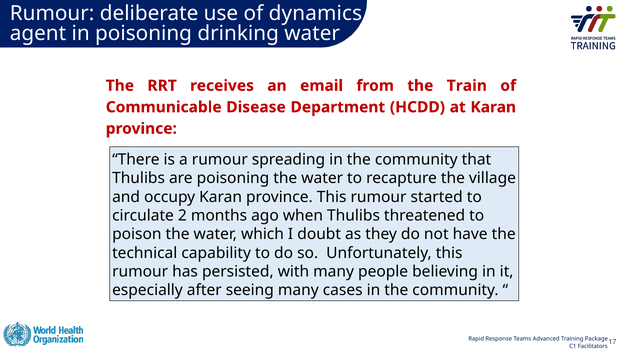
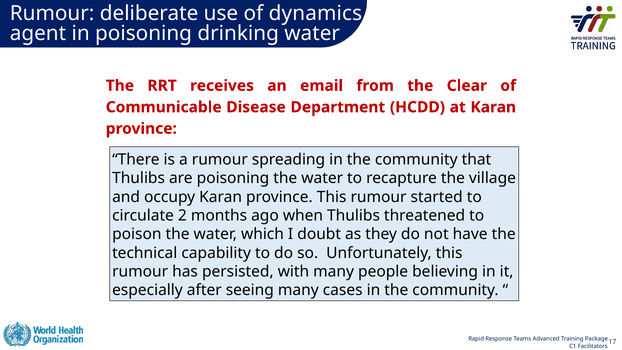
Train: Train -> Clear
